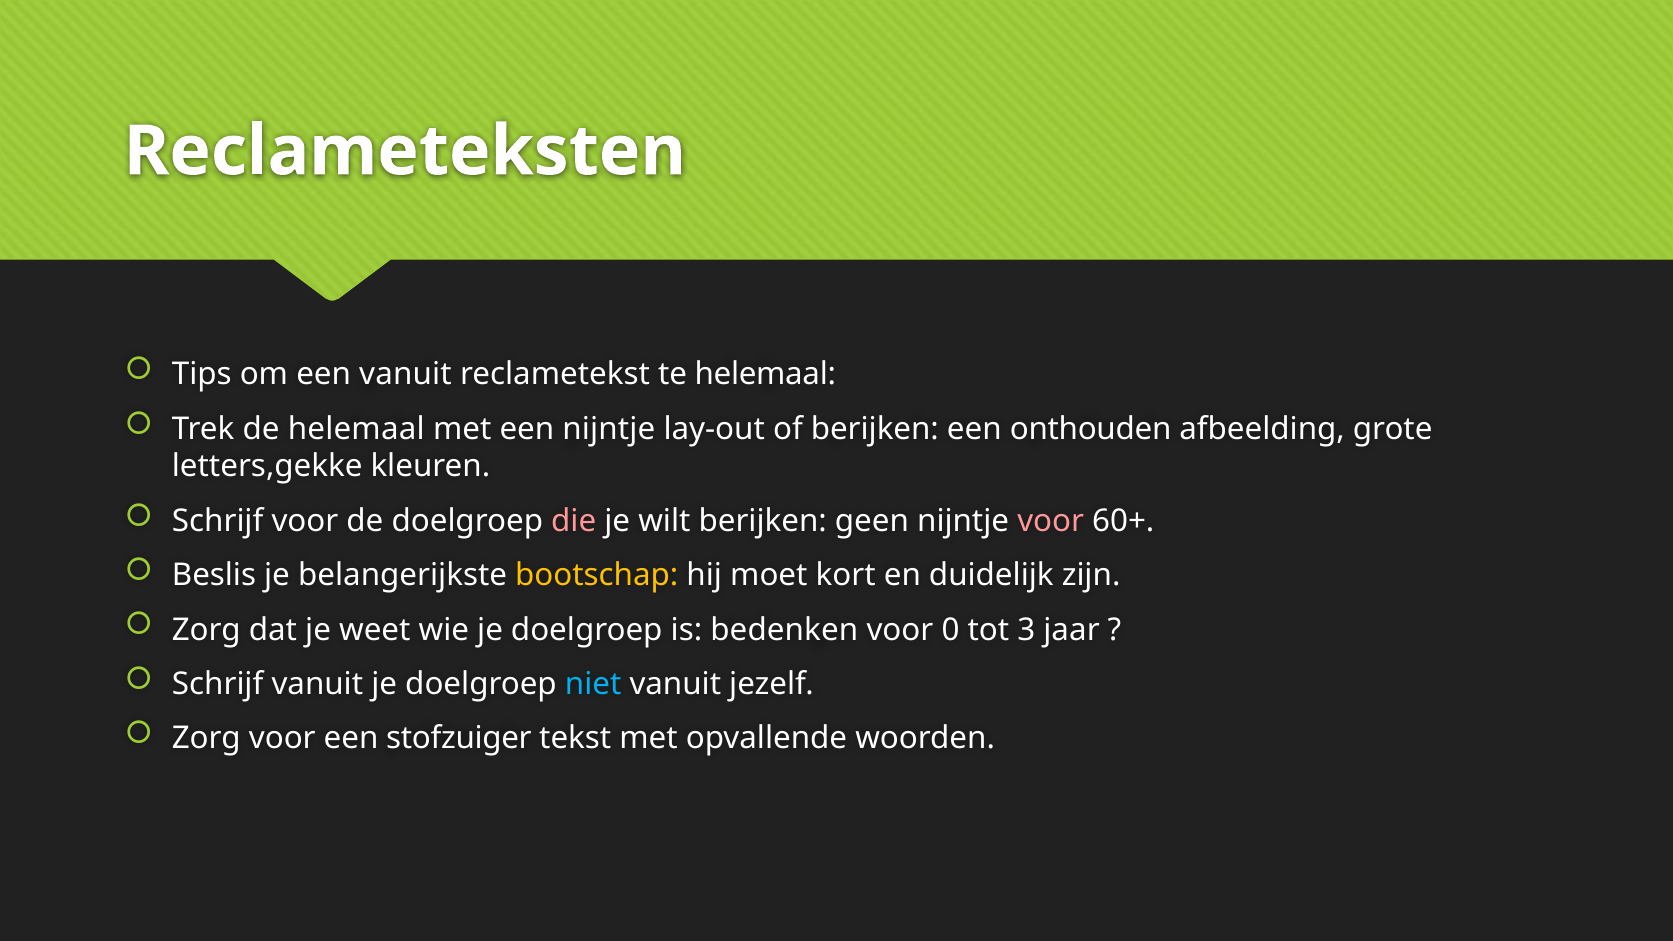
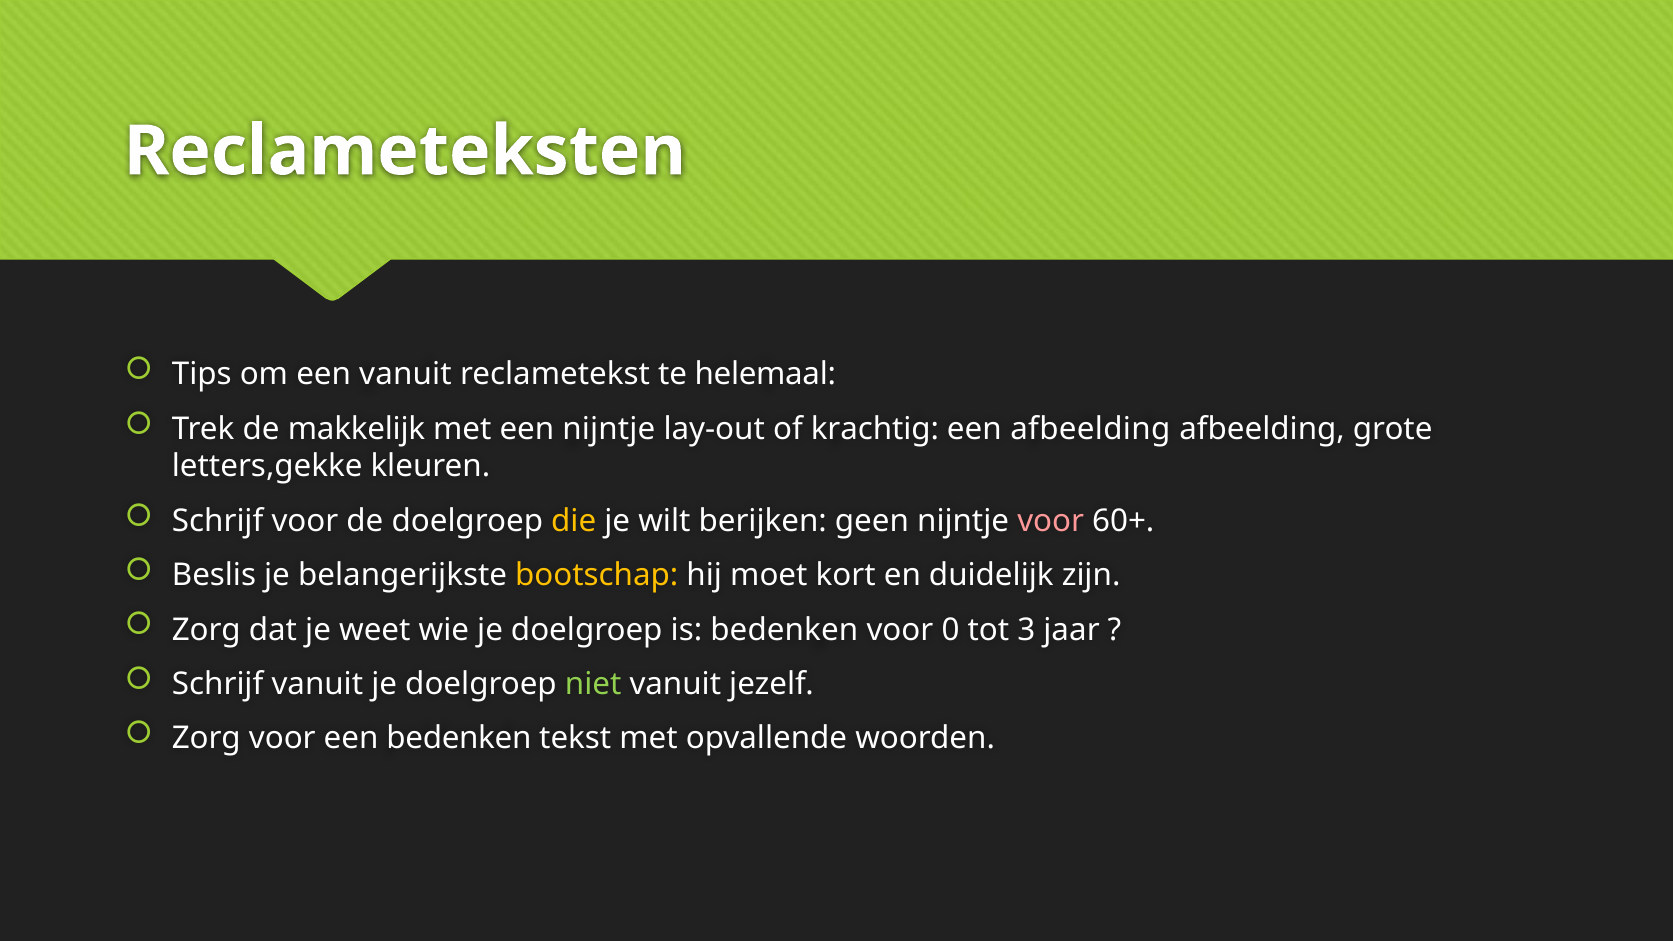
de helemaal: helemaal -> makkelijk
of berijken: berijken -> krachtig
een onthouden: onthouden -> afbeelding
die colour: pink -> yellow
niet colour: light blue -> light green
een stofzuiger: stofzuiger -> bedenken
